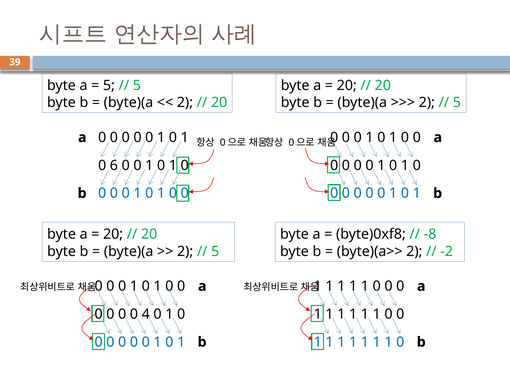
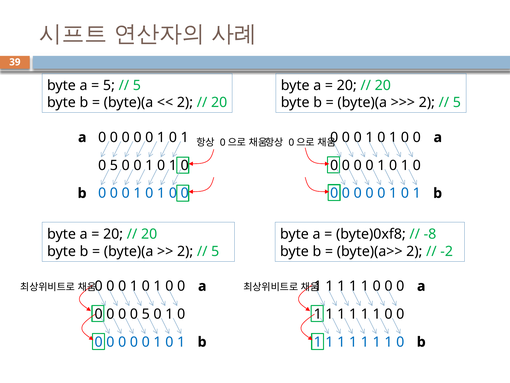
6 at (114, 165): 6 -> 5
4 at (146, 314): 4 -> 5
